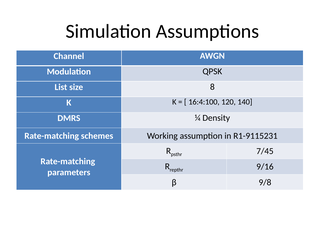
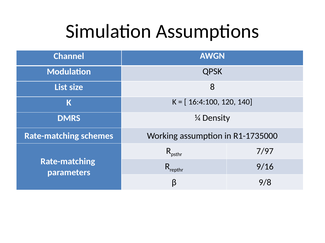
R1-9115231: R1-9115231 -> R1-1735000
7/45: 7/45 -> 7/97
